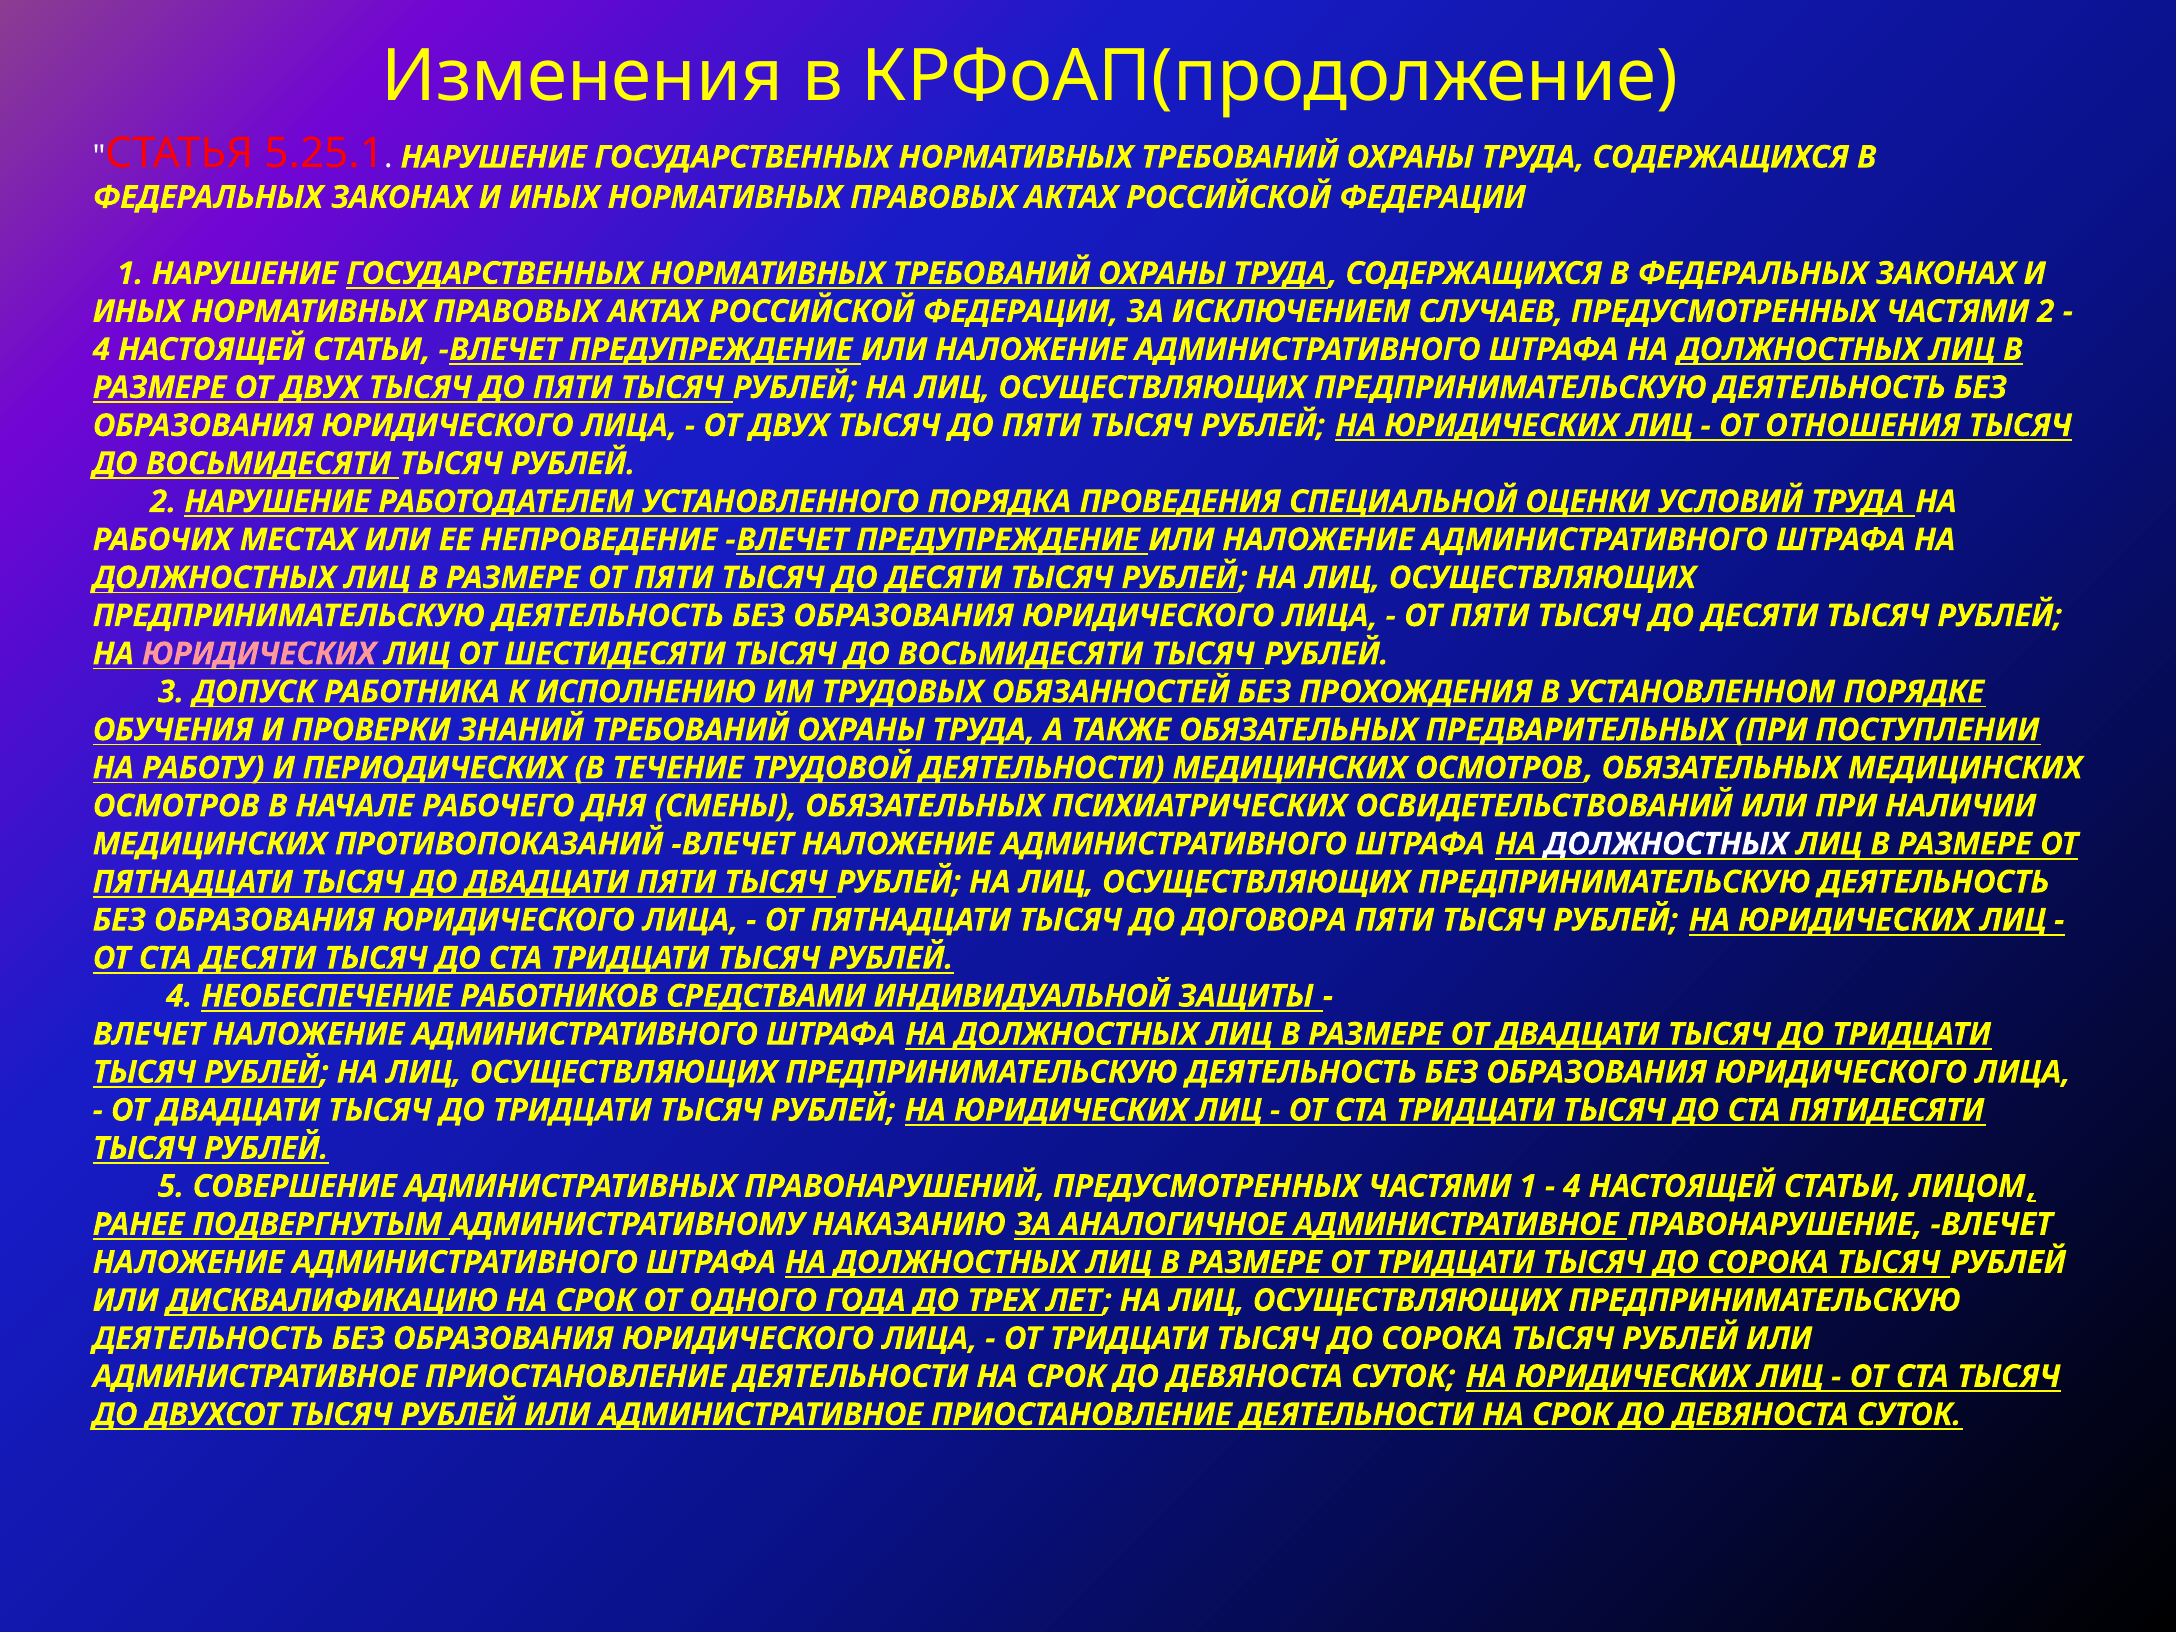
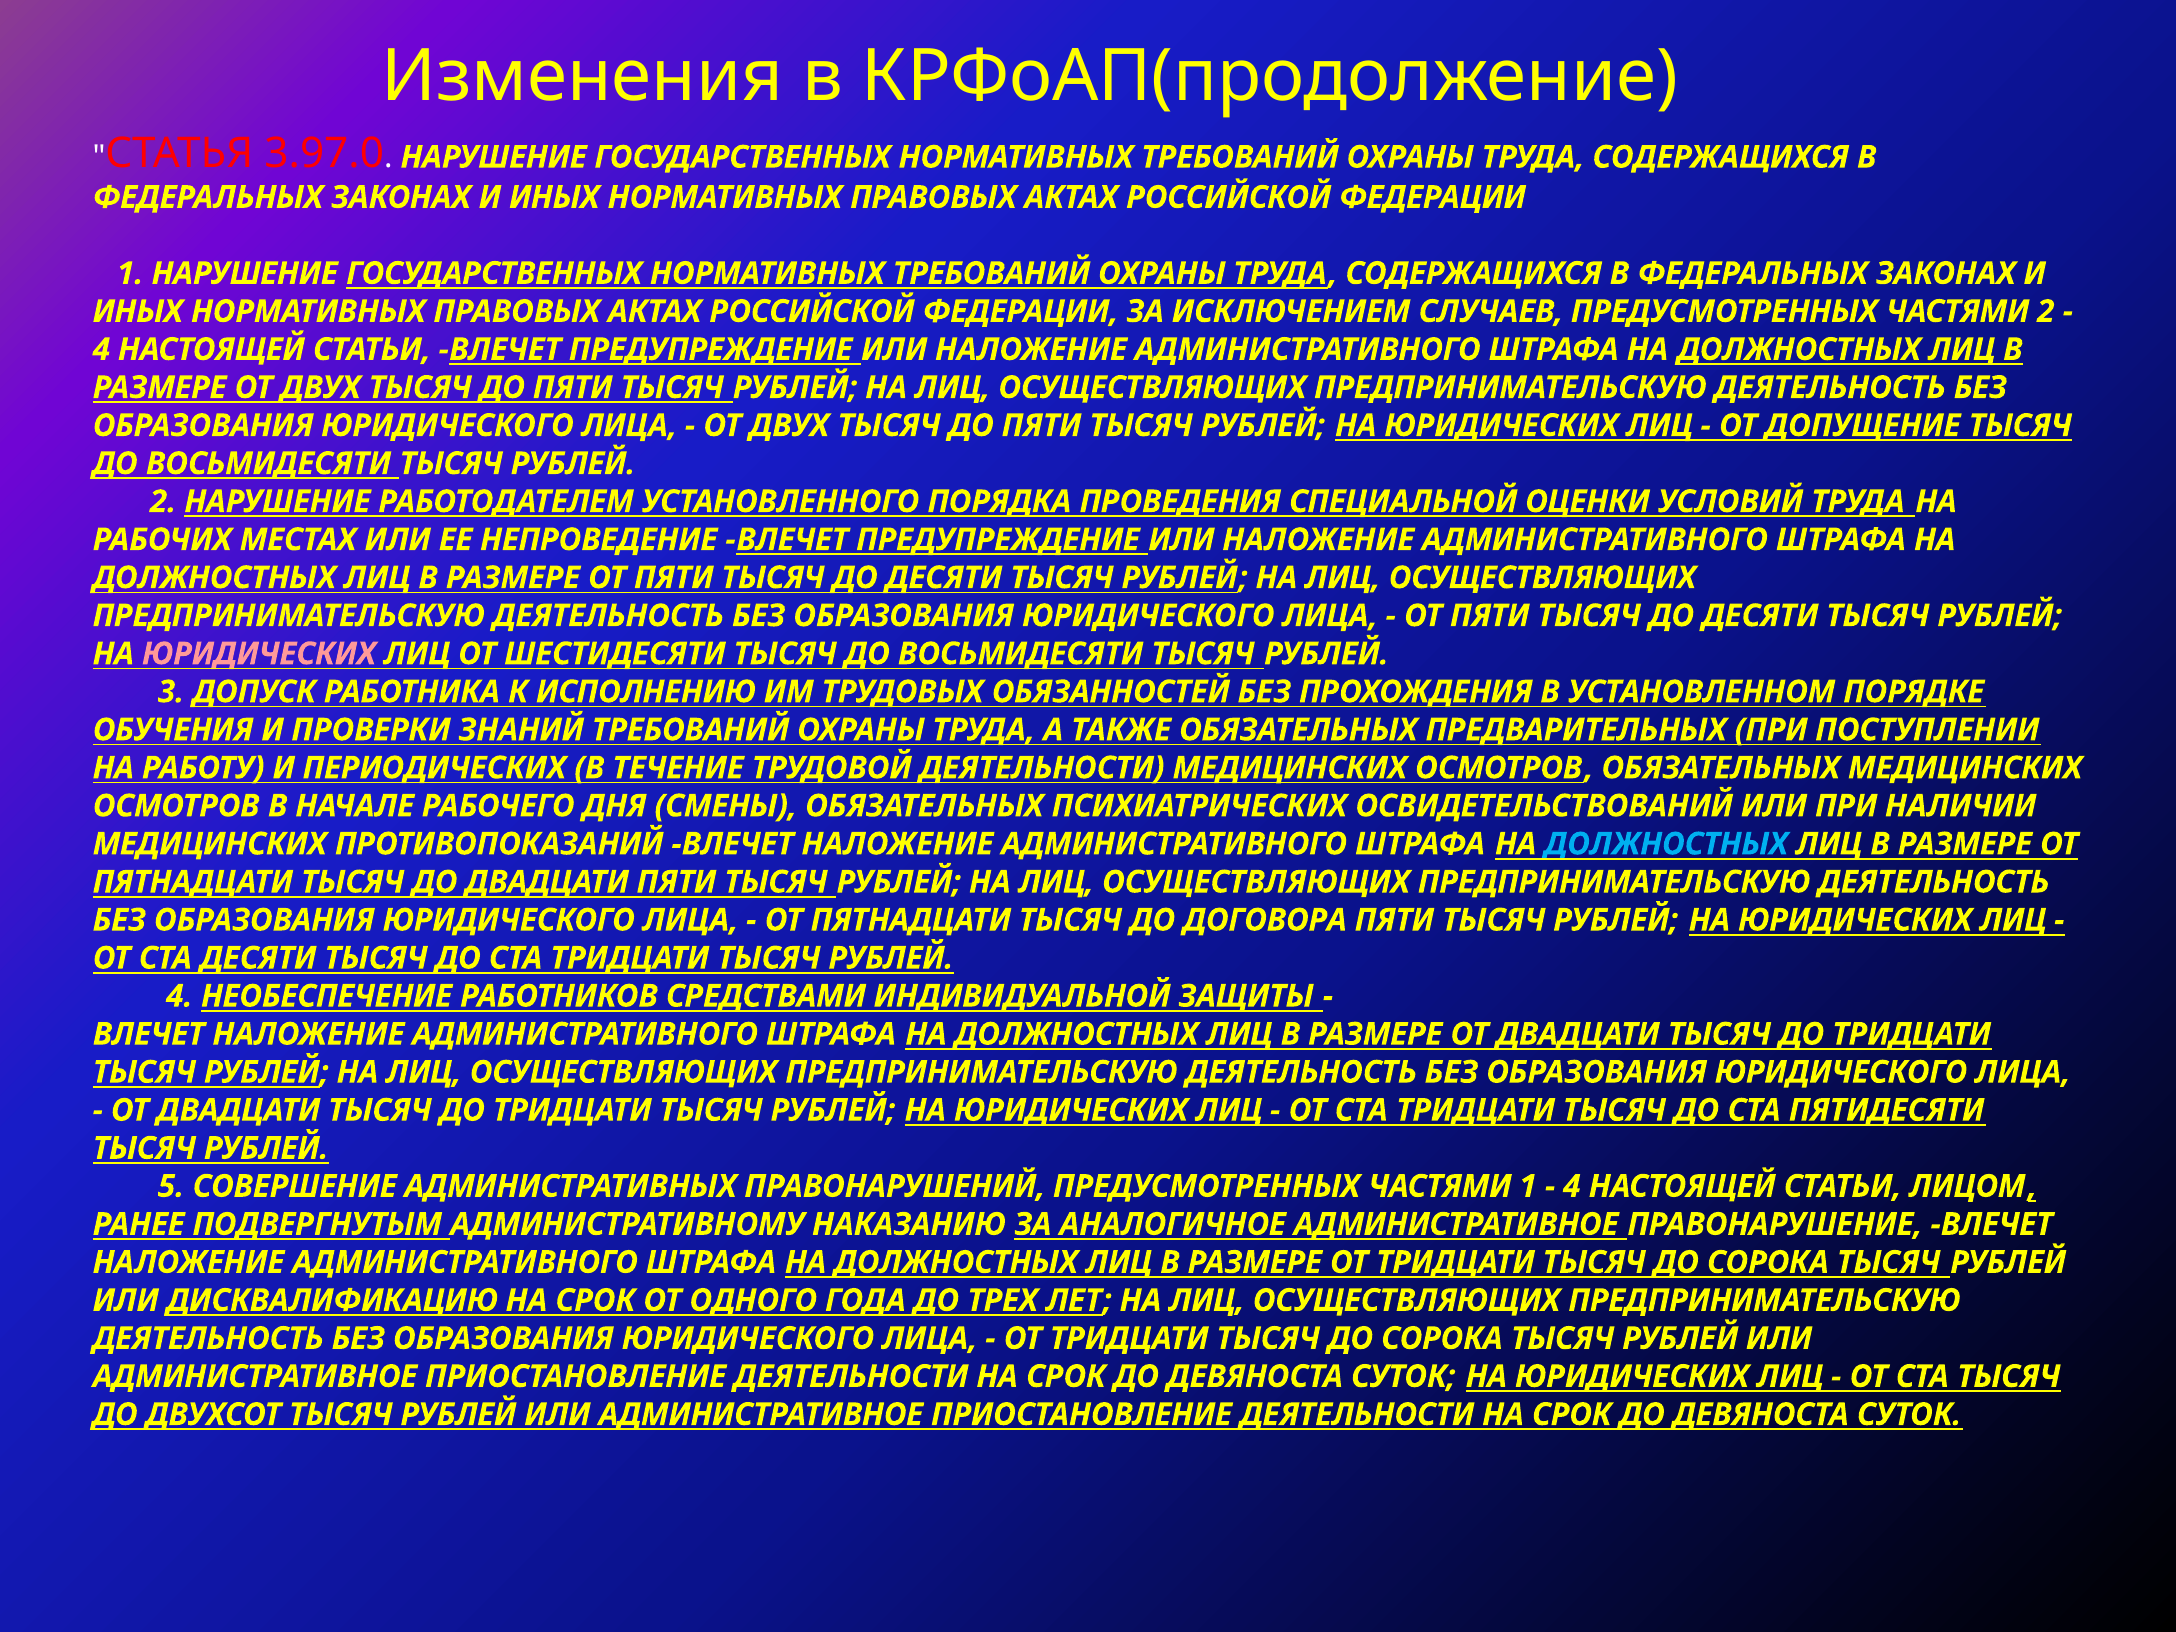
5.25.1: 5.25.1 -> 3.97.0
ОТНОШЕНИЯ: ОТНОШЕНИЯ -> ДОПУЩЕНИЕ
ДОЛЖНОСТНЫХ at (1666, 844) colour: white -> light blue
